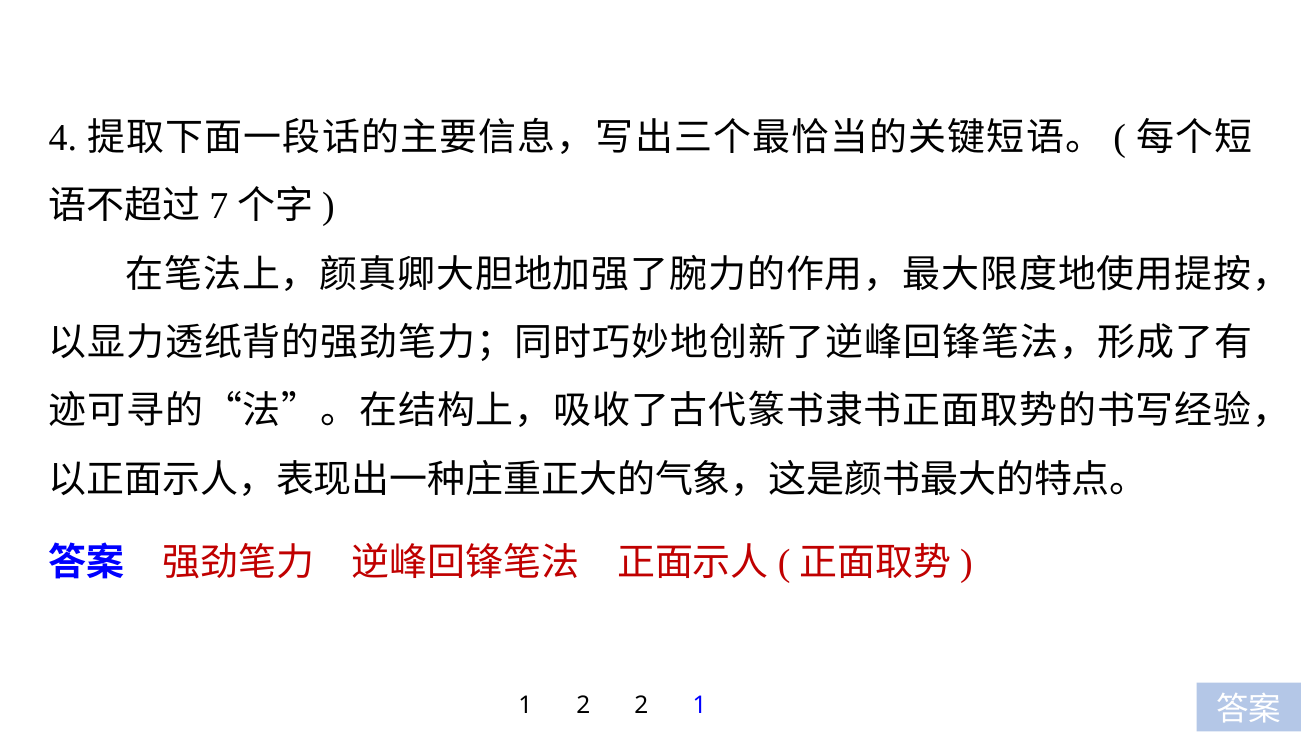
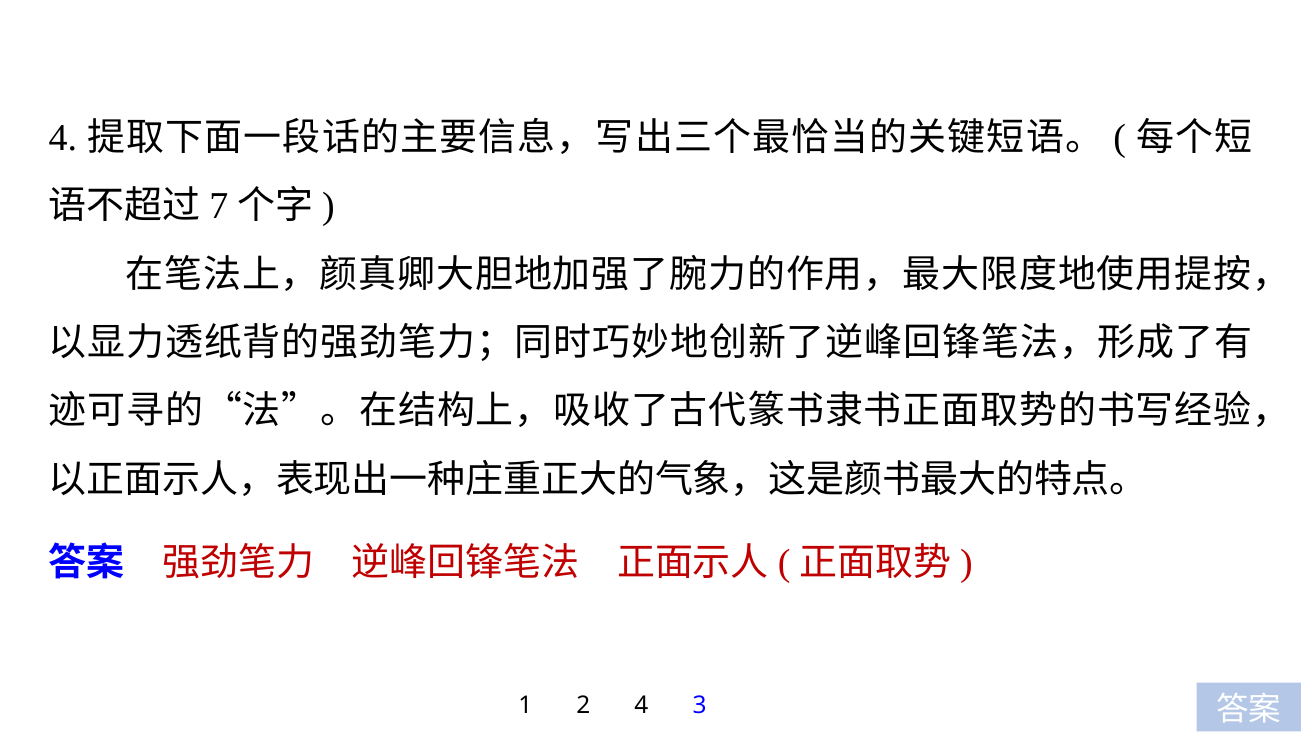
2 2: 2 -> 4
1 1: 1 -> 3
